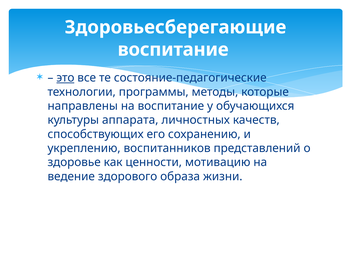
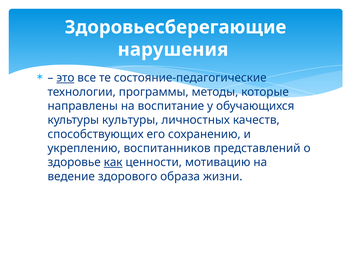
воспитание at (173, 49): воспитание -> нарушения
культуры аппарата: аппарата -> культуры
как underline: none -> present
